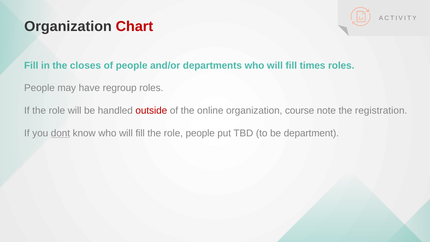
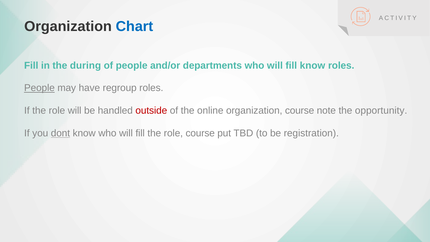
Chart colour: red -> blue
closes: closes -> during
fill times: times -> know
People at (39, 88) underline: none -> present
registration: registration -> opportunity
role people: people -> course
department: department -> registration
